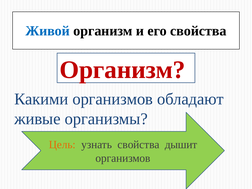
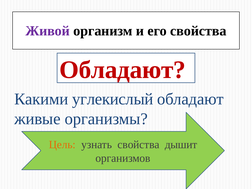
Живой colour: blue -> purple
Организм at (122, 70): Организм -> Обладают
Какими организмов: организмов -> углекислый
